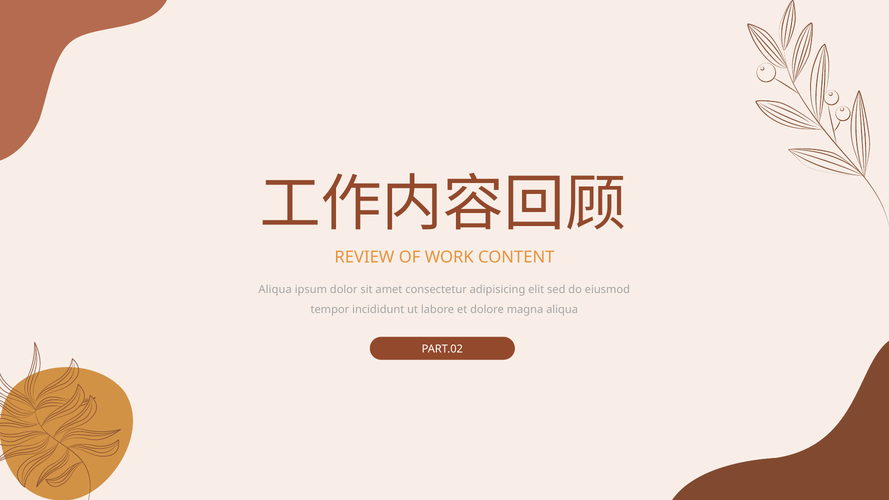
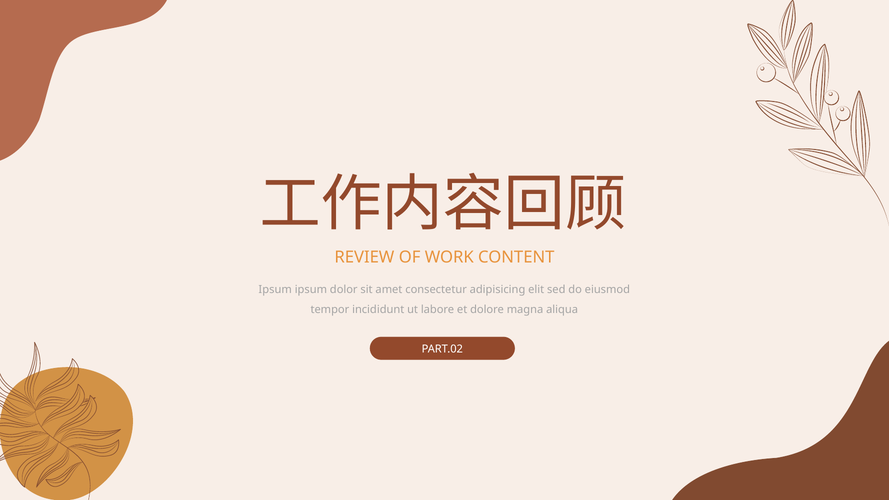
Aliqua at (275, 290): Aliqua -> Ipsum
